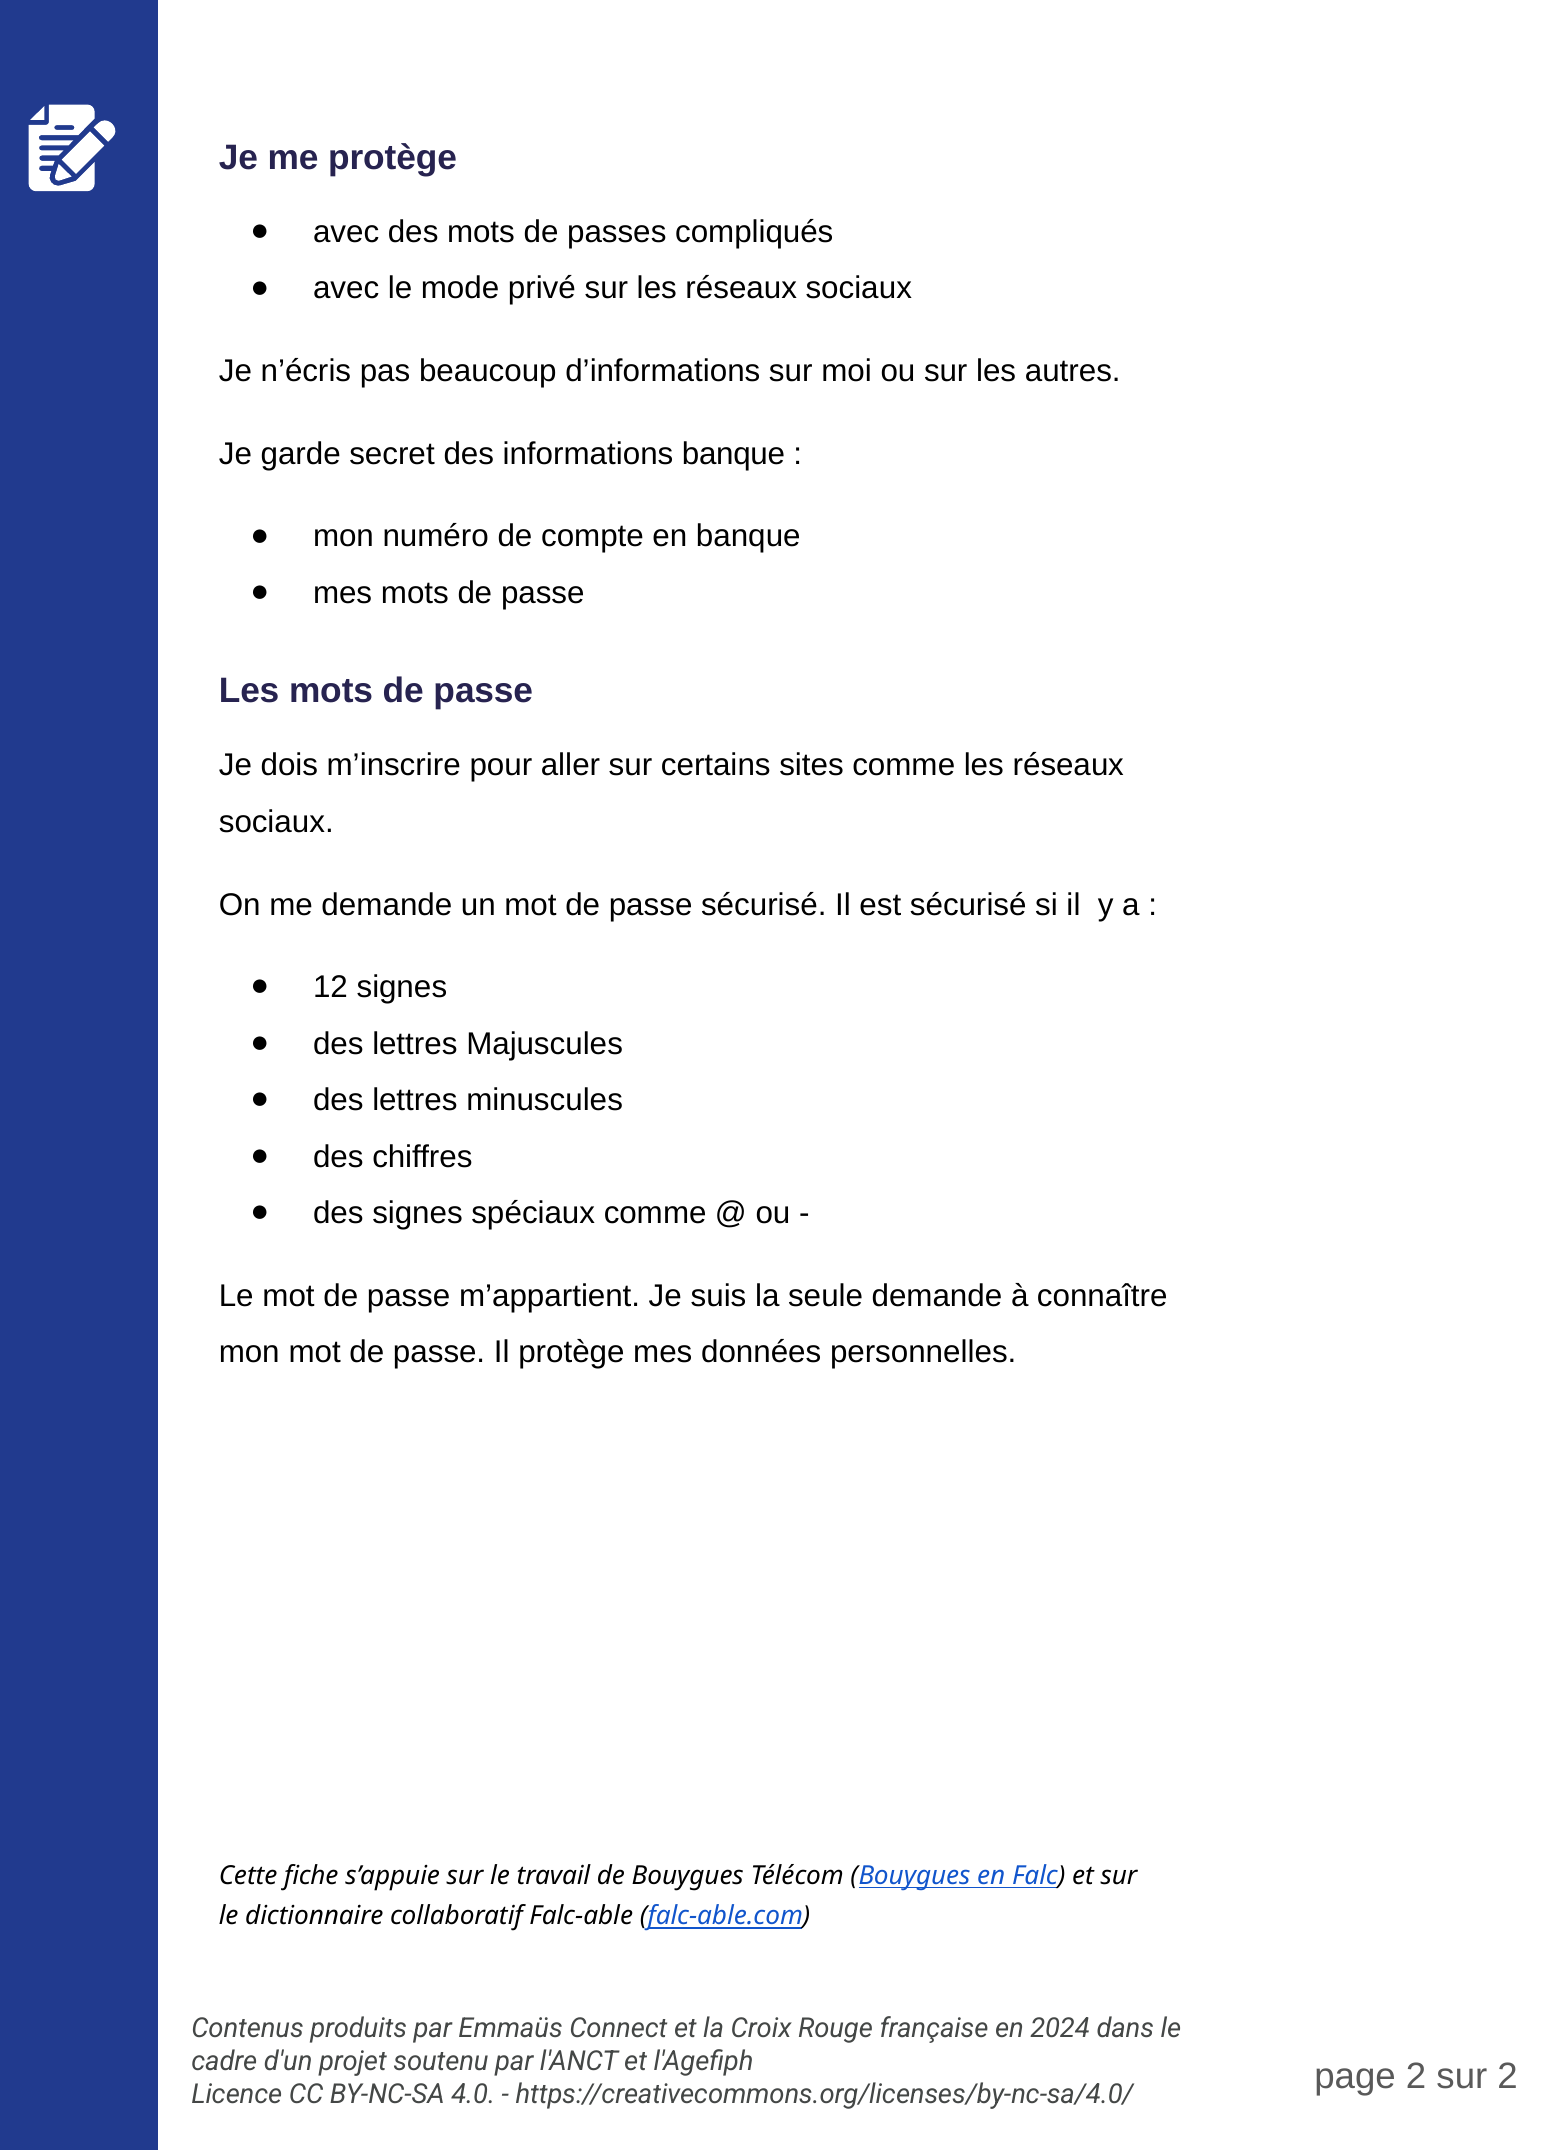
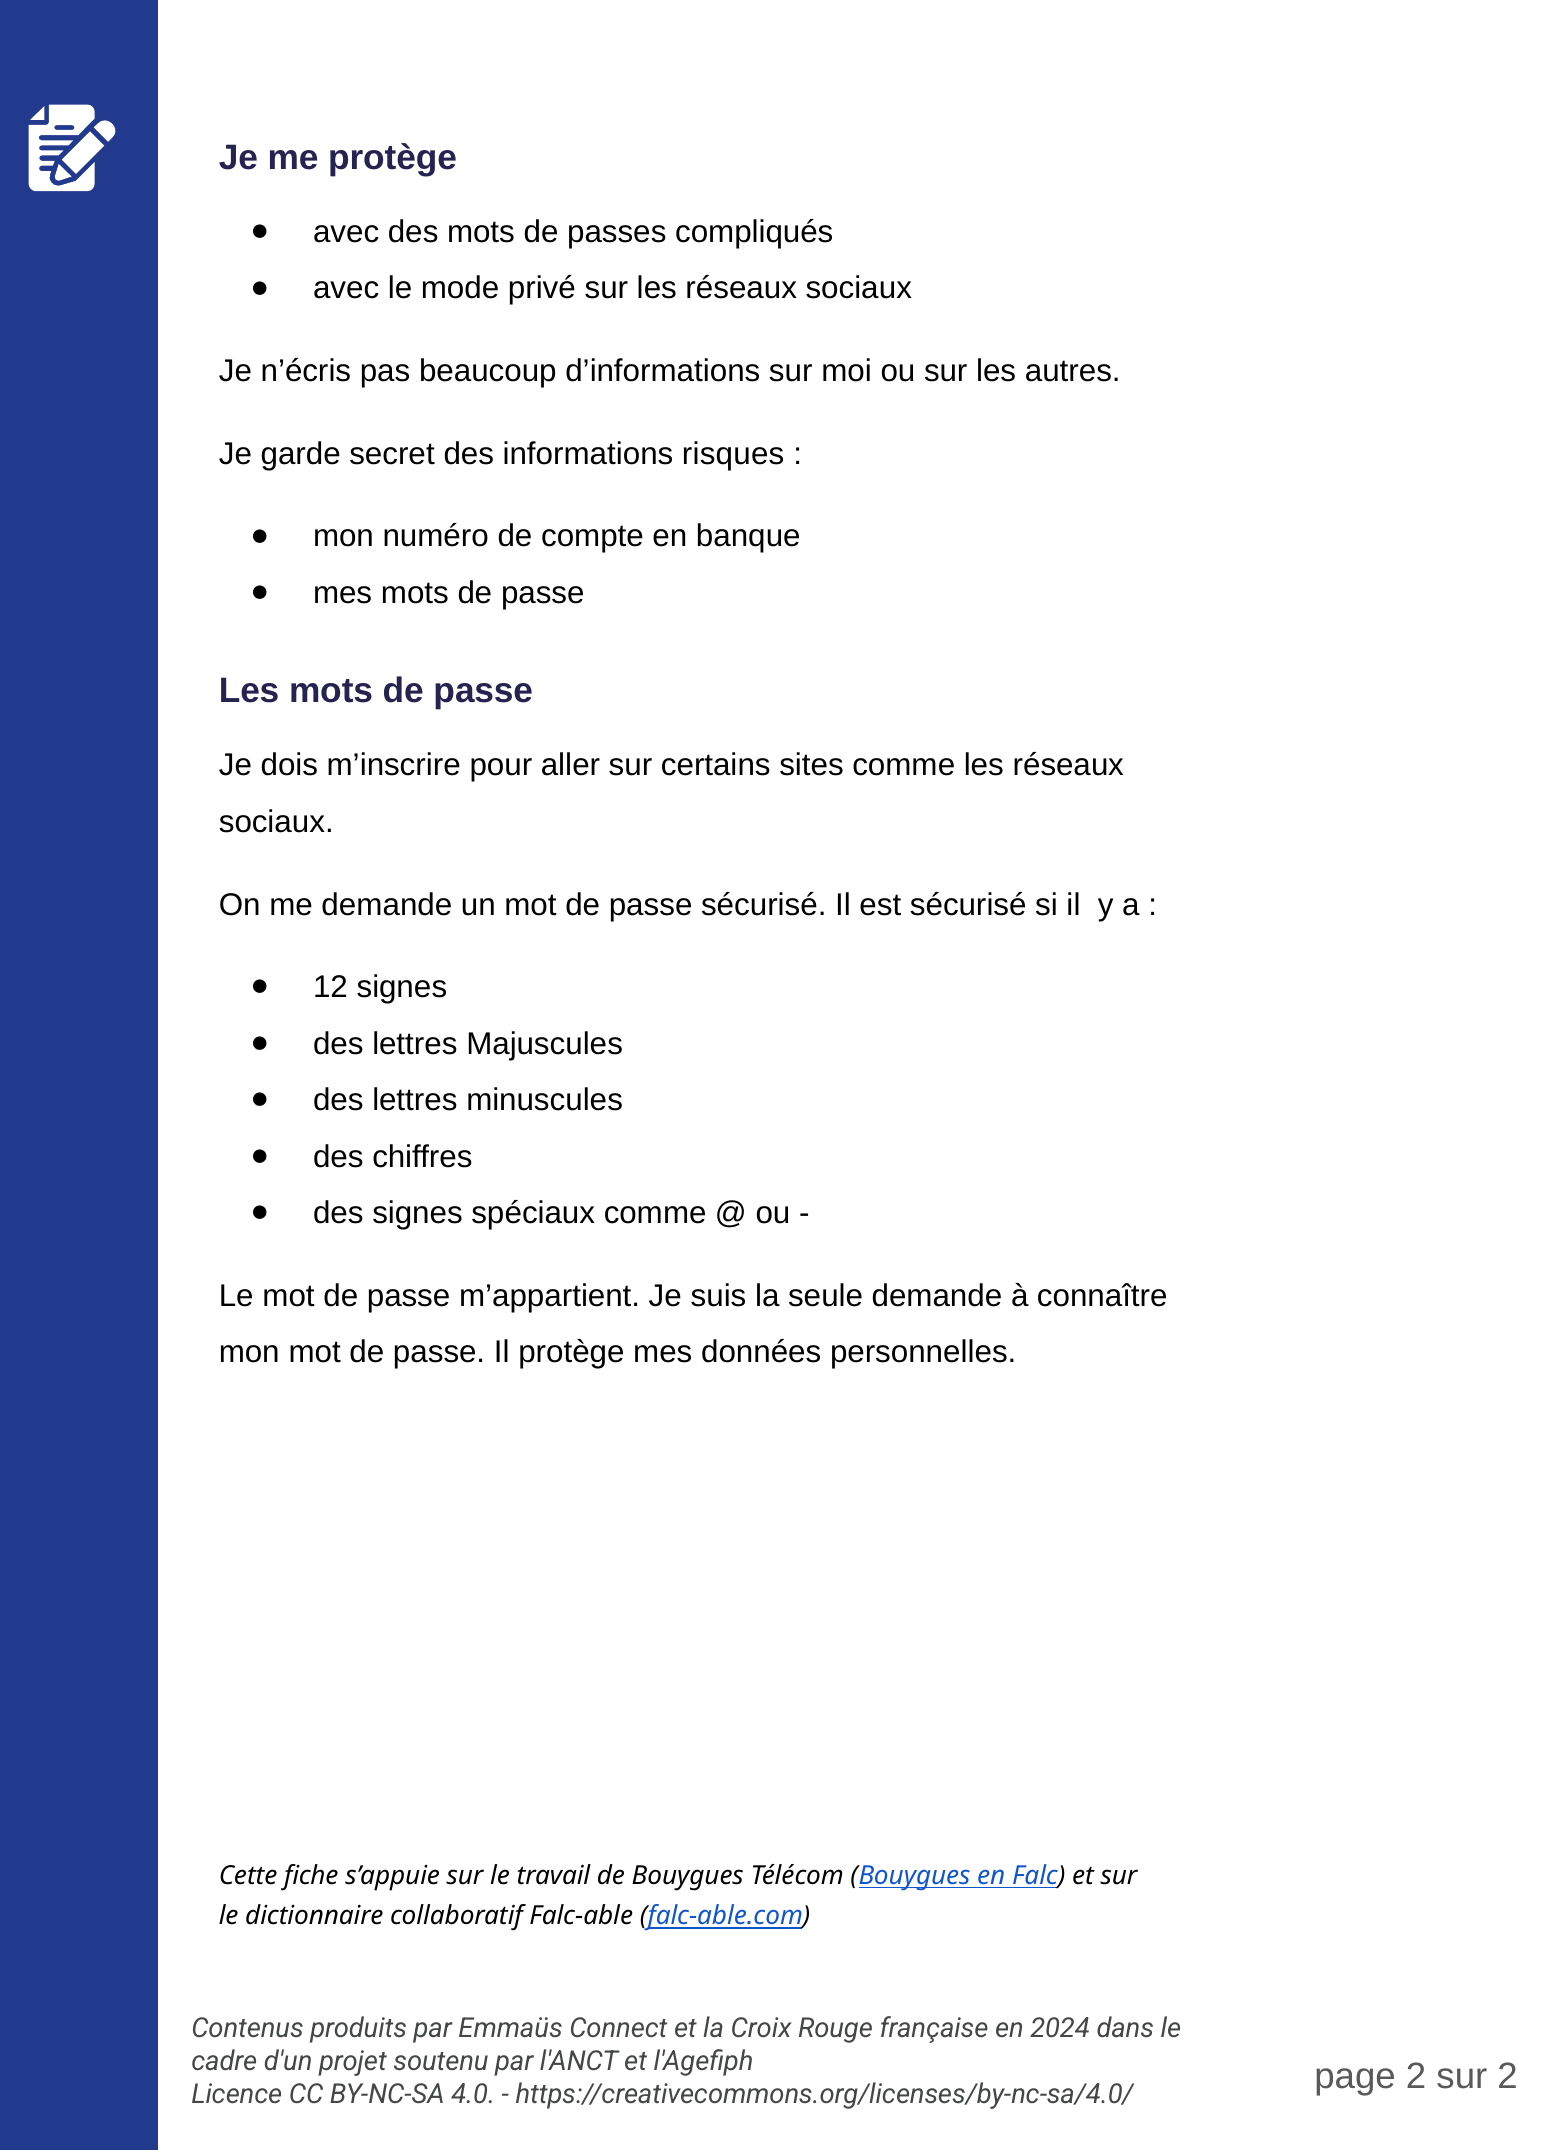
informations banque: banque -> risques
